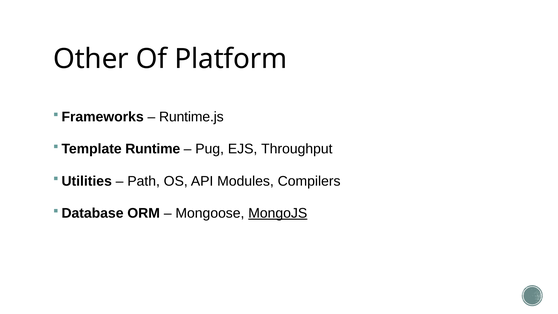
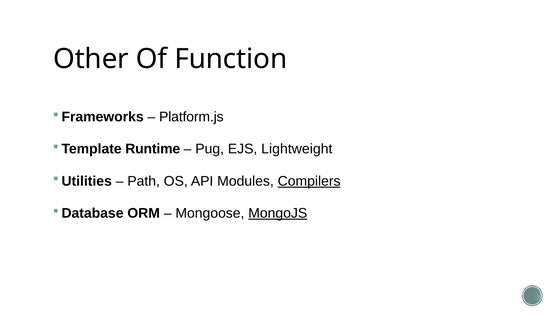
Platform: Platform -> Function
Runtime.js: Runtime.js -> Platform.js
Throughput: Throughput -> Lightweight
Compilers underline: none -> present
